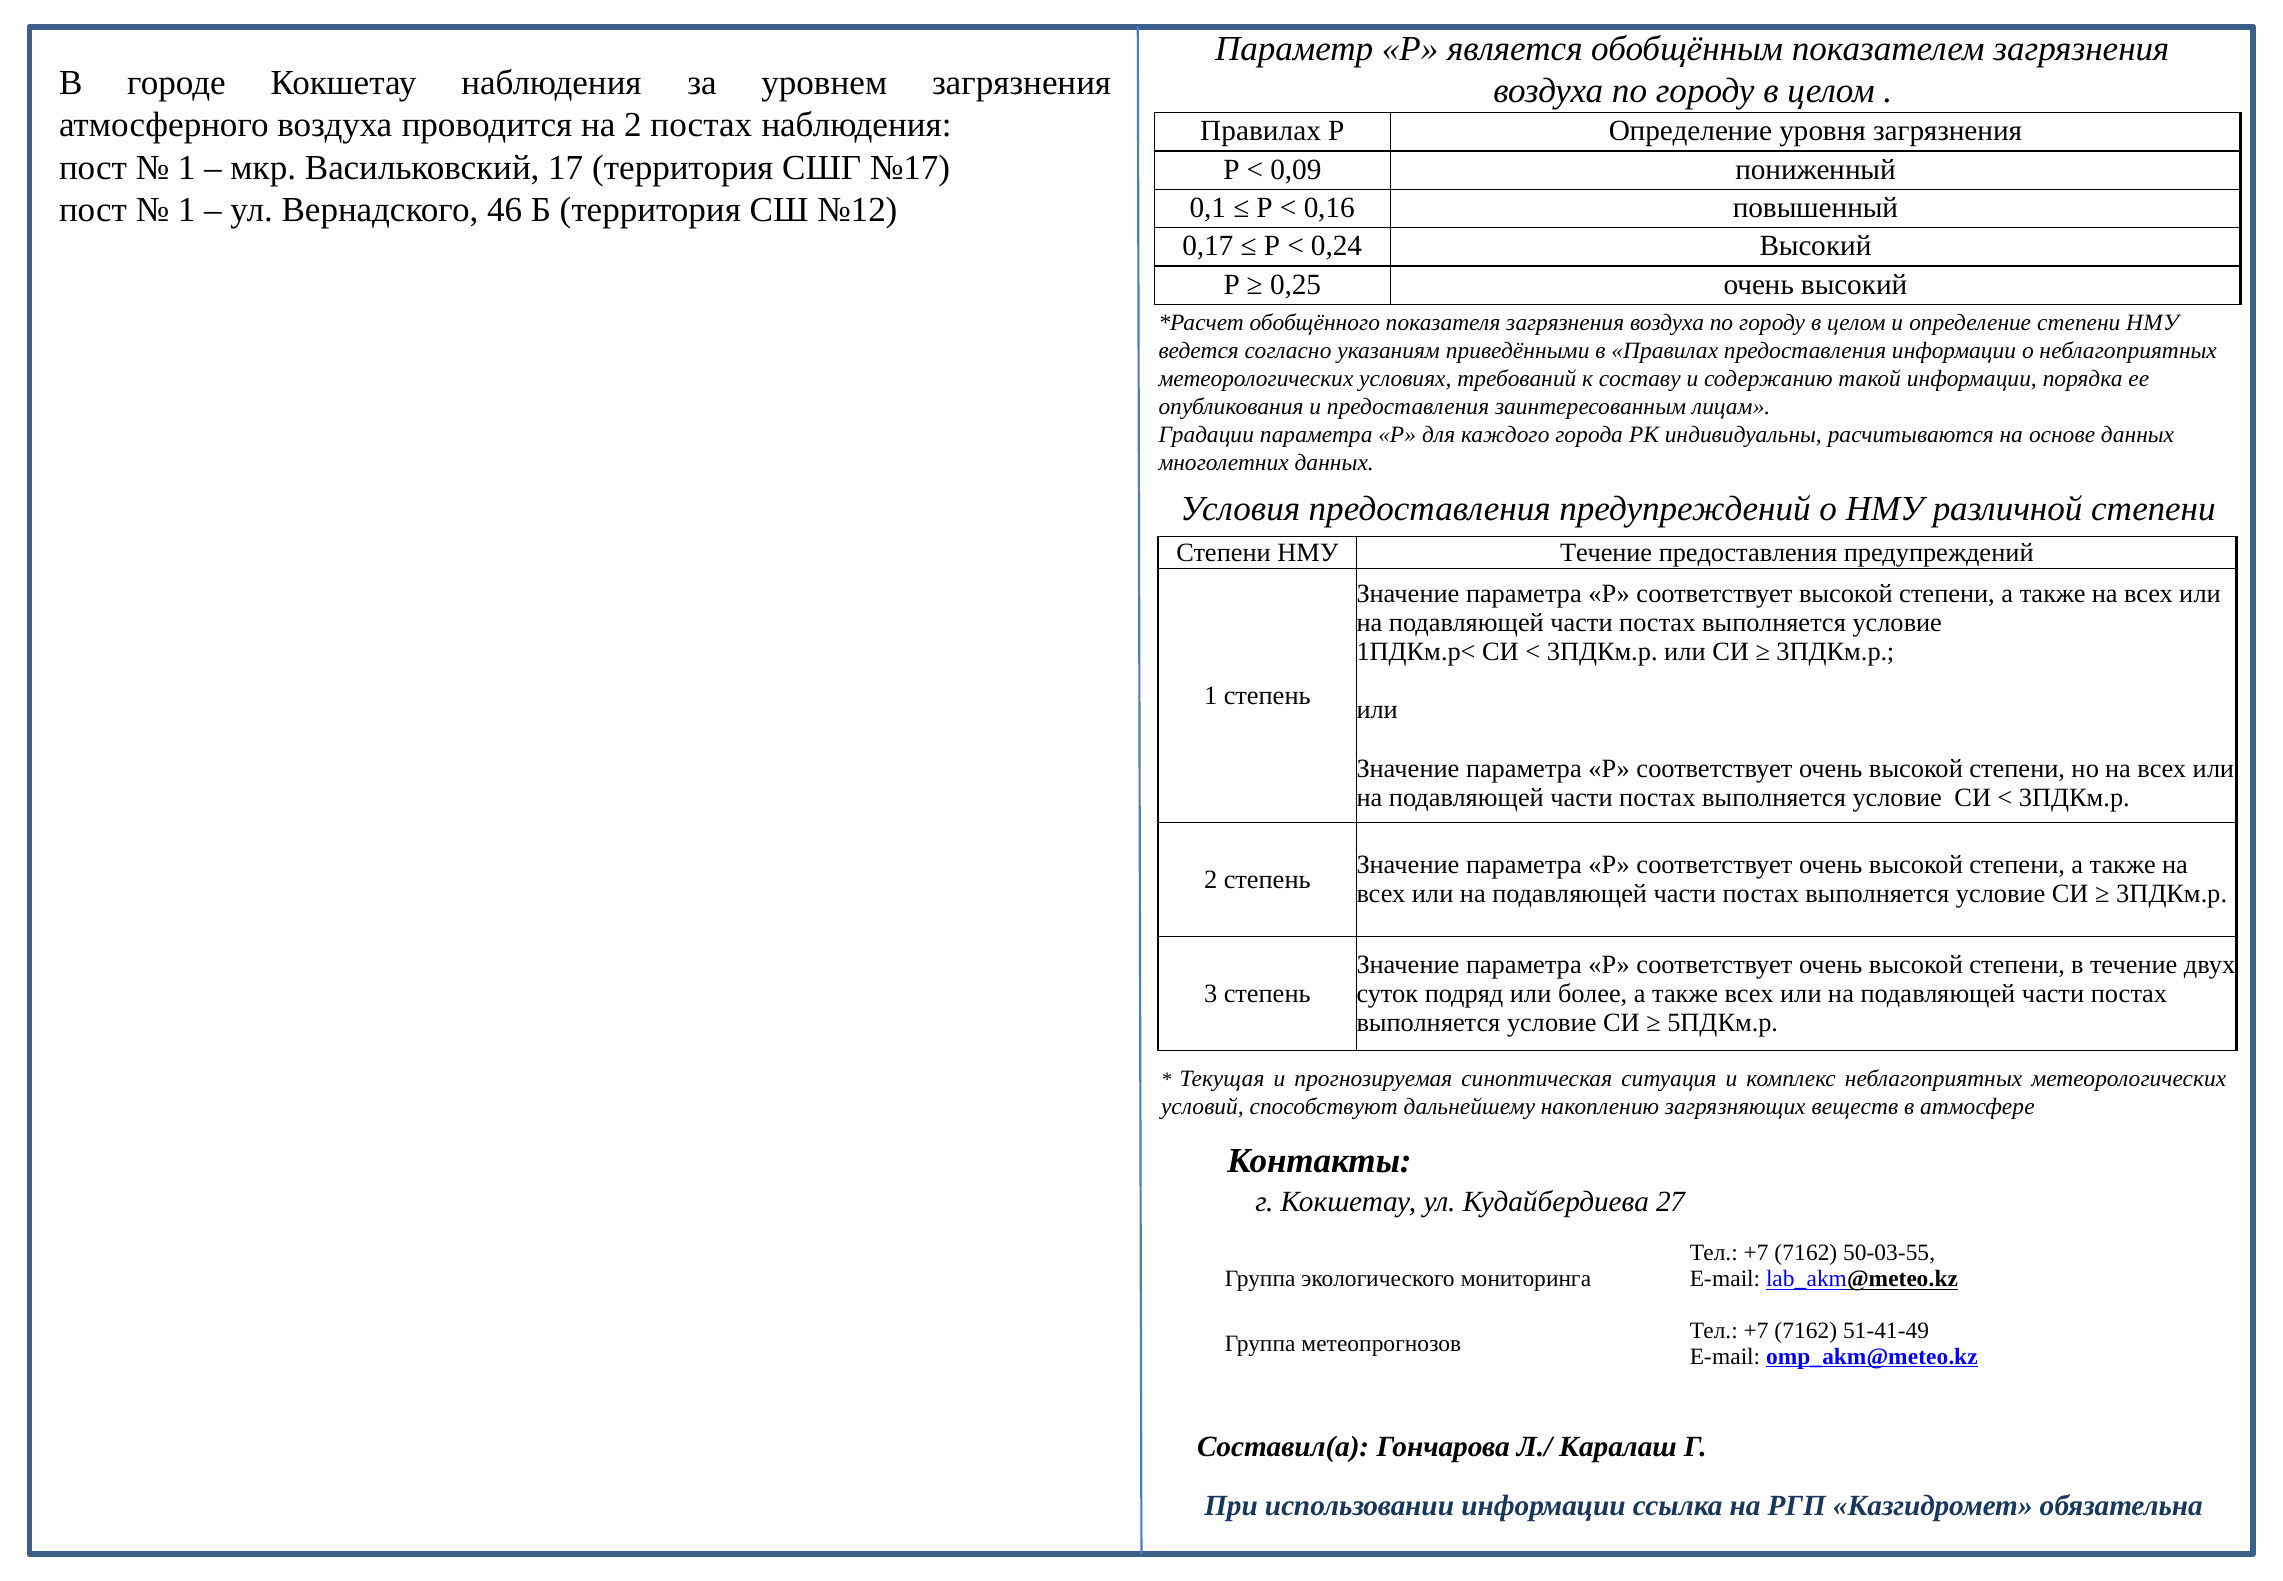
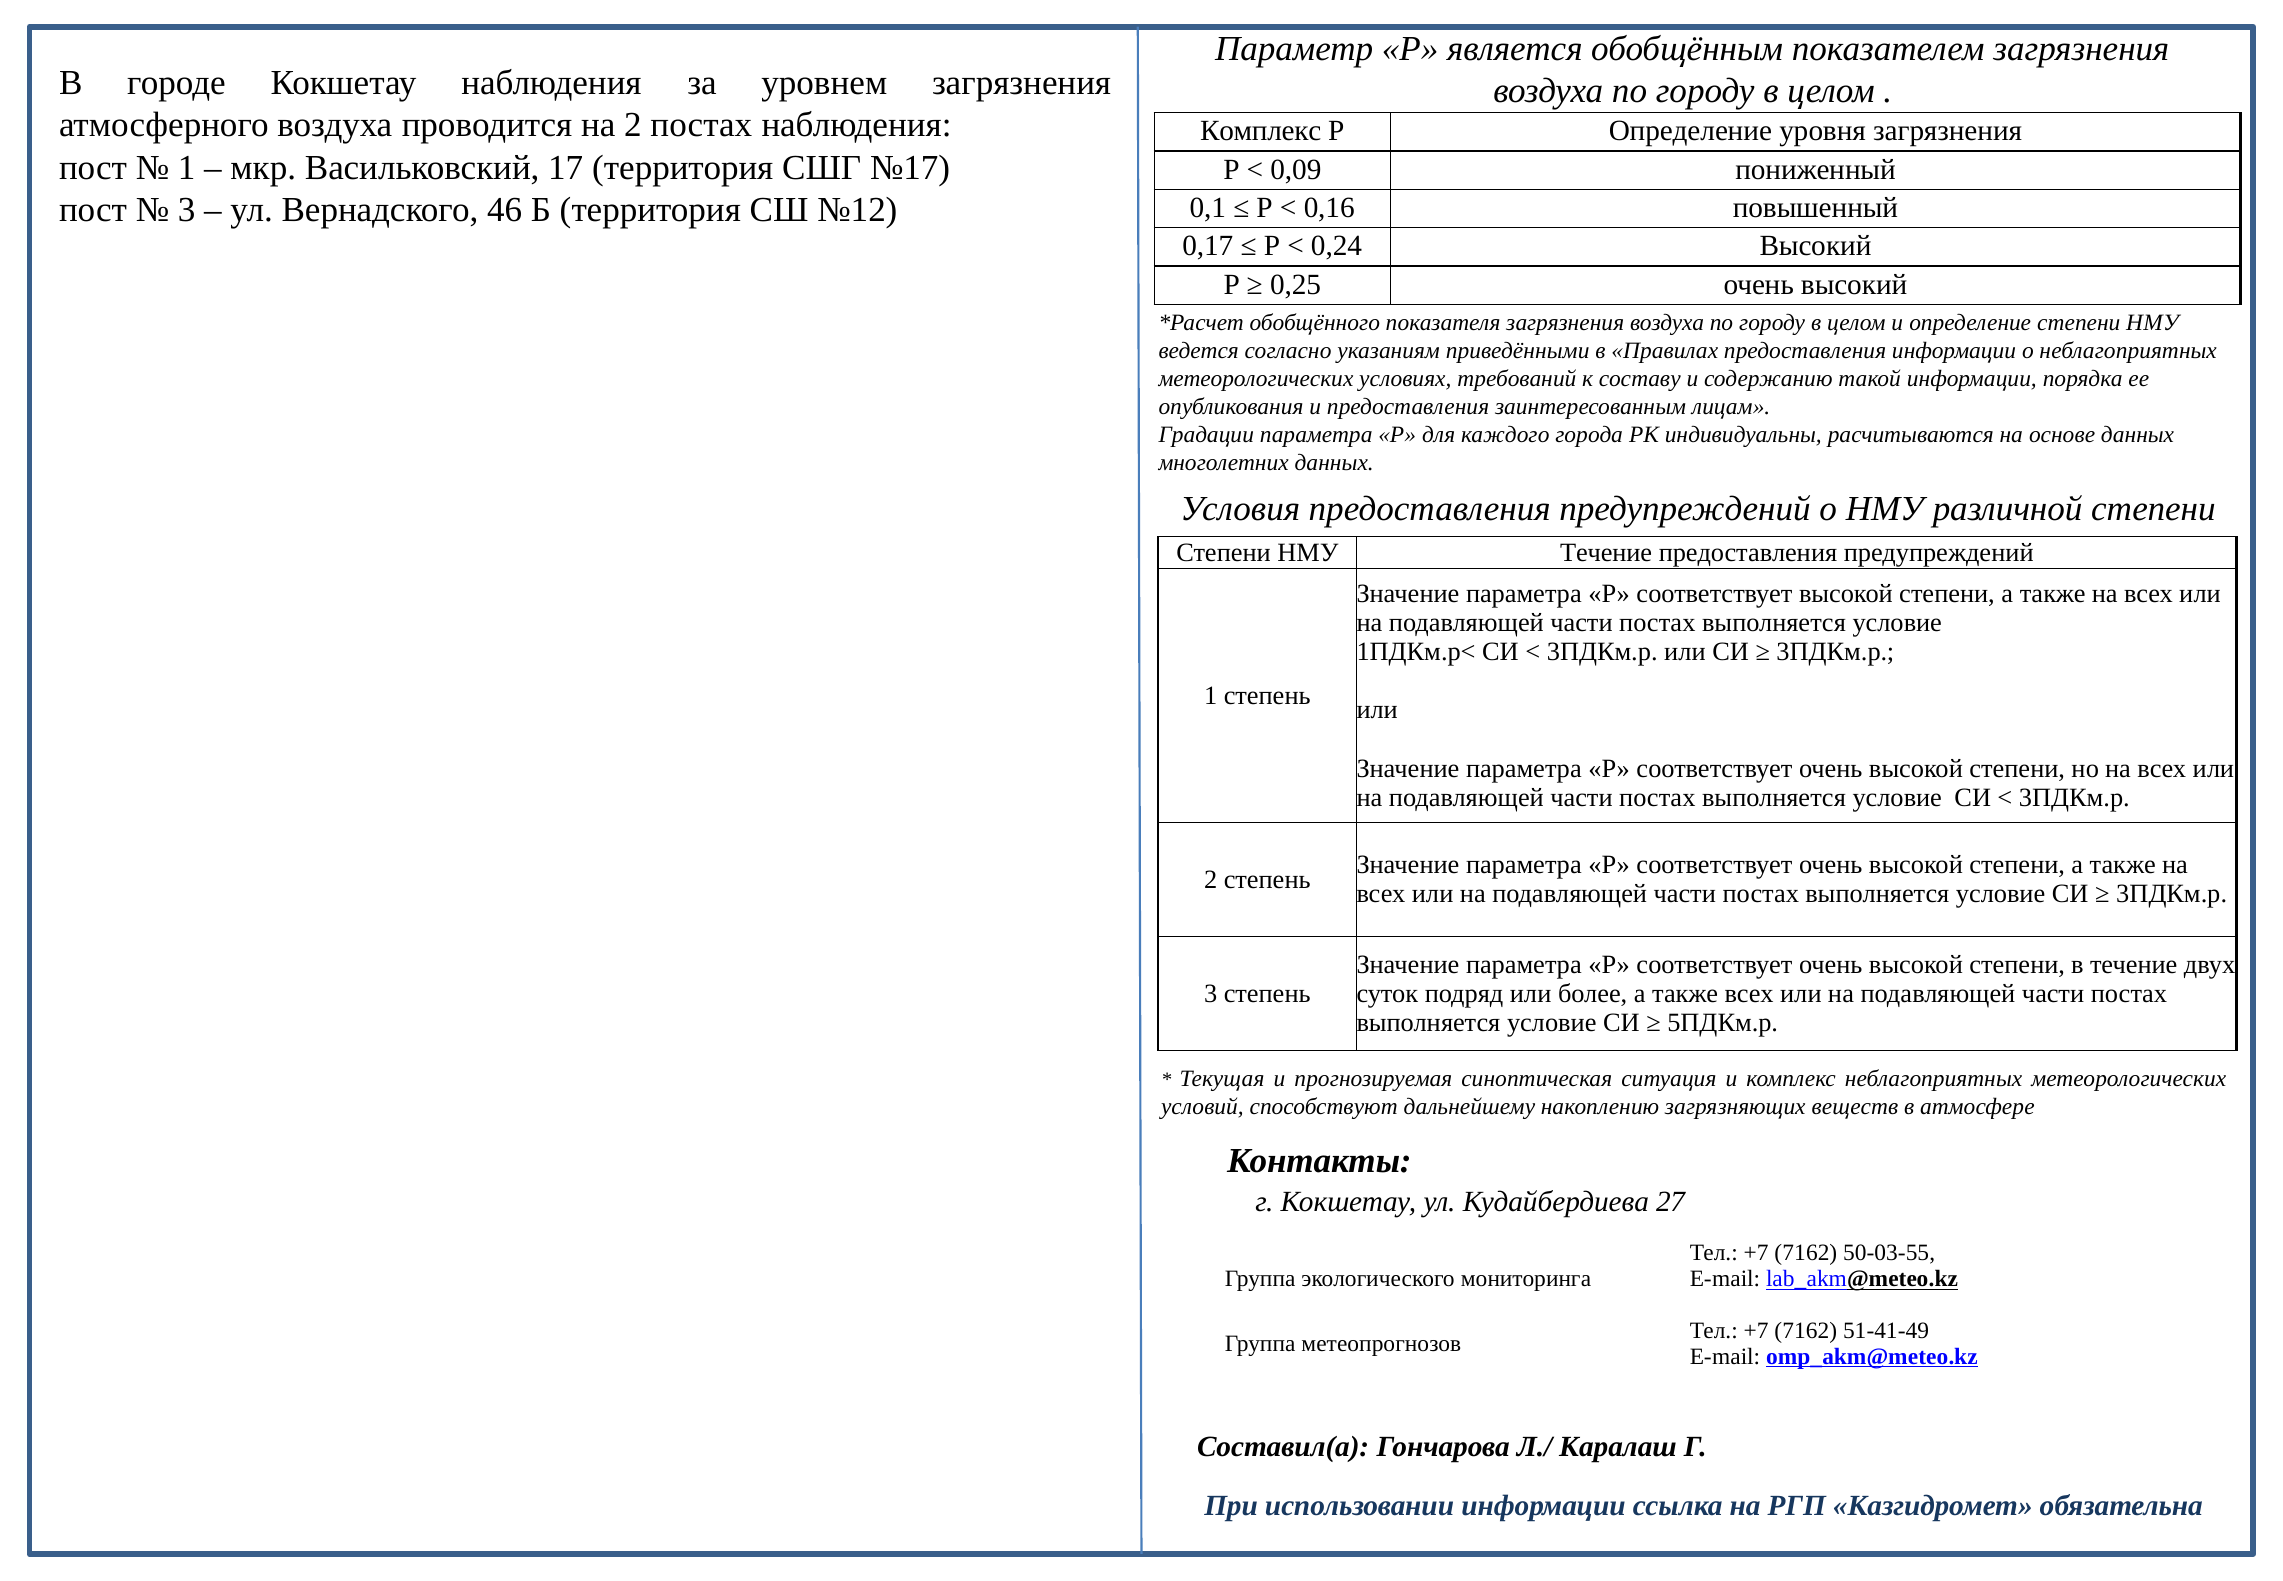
Правилах at (1261, 131): Правилах -> Комплекс
1 at (187, 210): 1 -> 3
